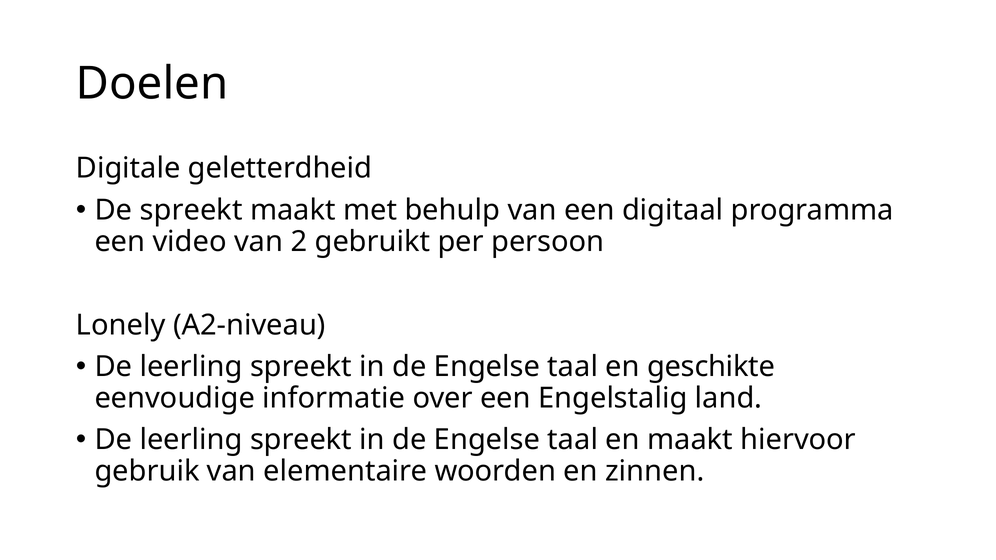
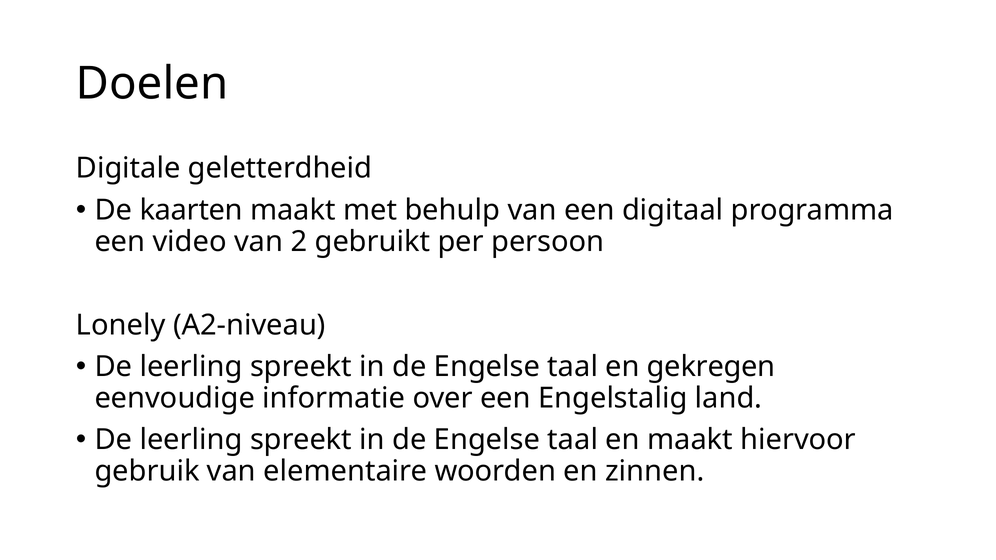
De spreekt: spreekt -> kaarten
geschikte: geschikte -> gekregen
